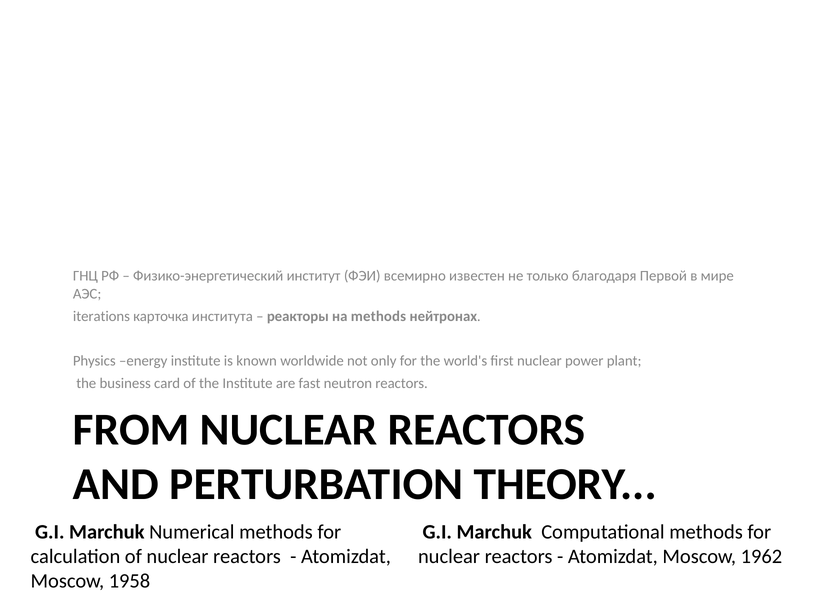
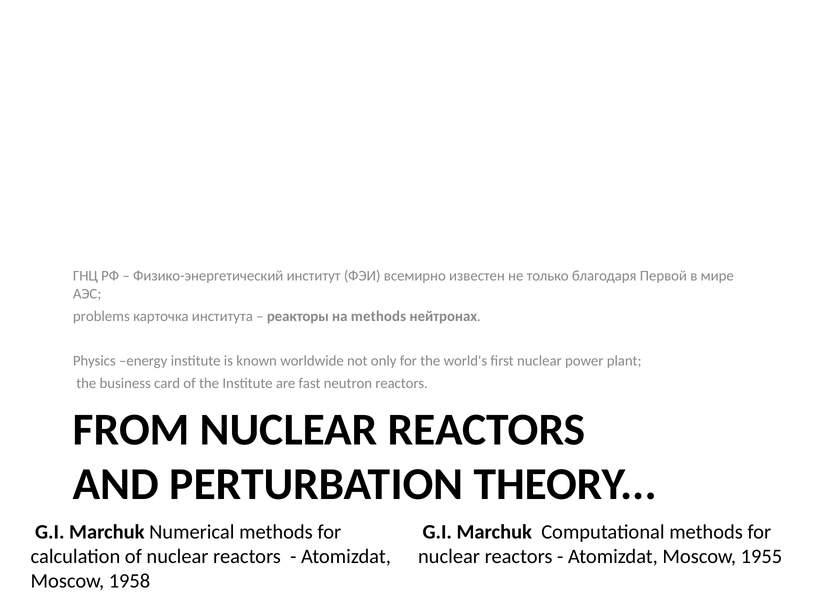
iterations: iterations -> problems
1962: 1962 -> 1955
